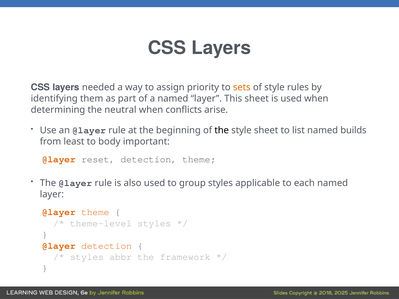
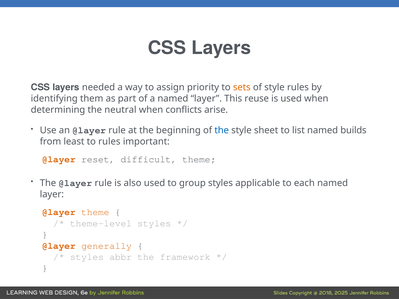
This sheet: sheet -> reuse
the at (222, 130) colour: black -> blue
to body: body -> rules
reset detection: detection -> difficult
@layer detection: detection -> generally
